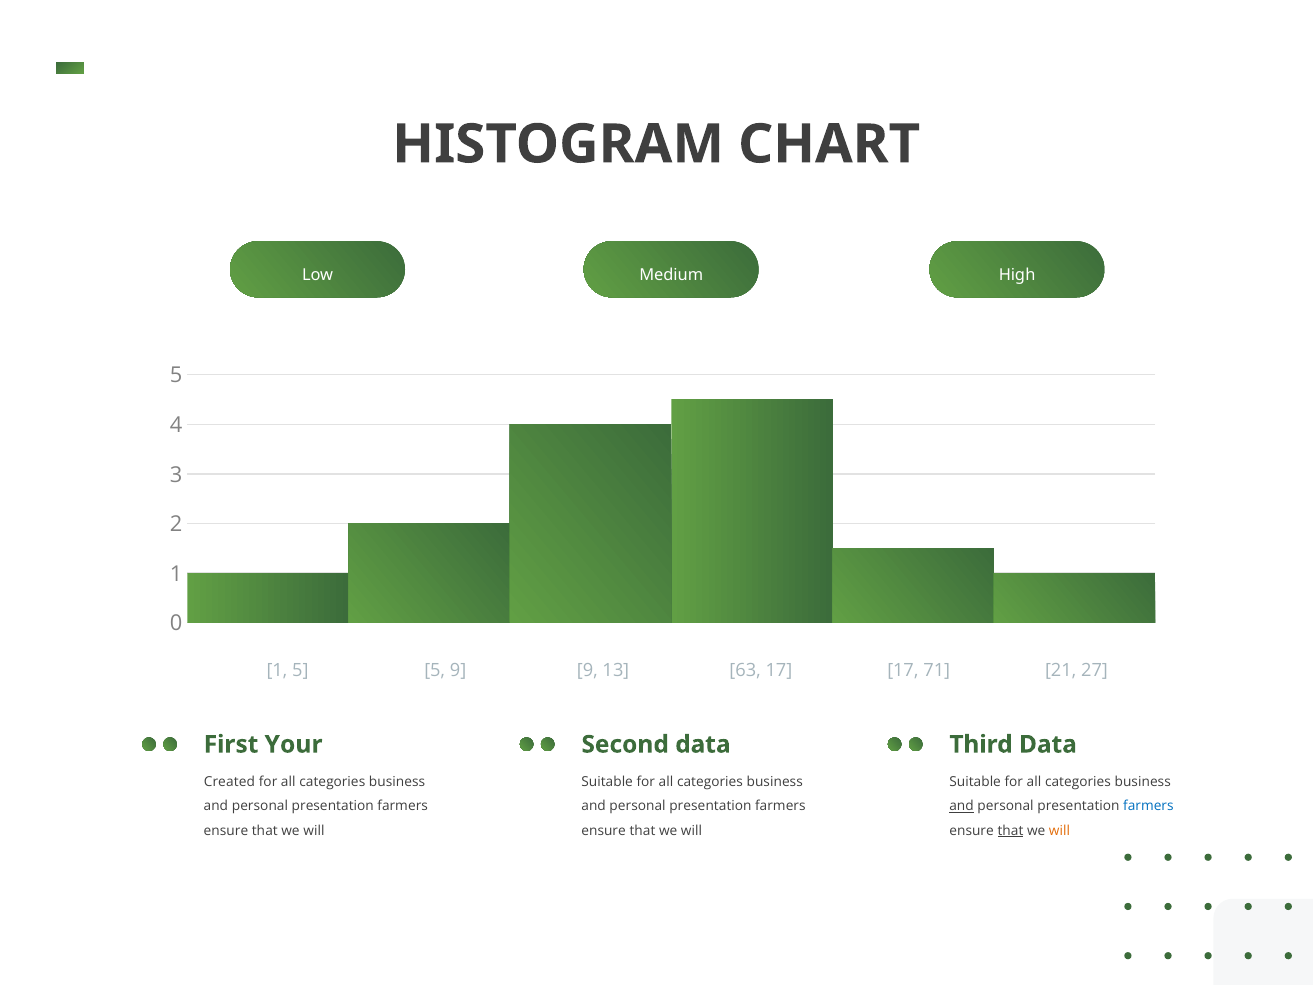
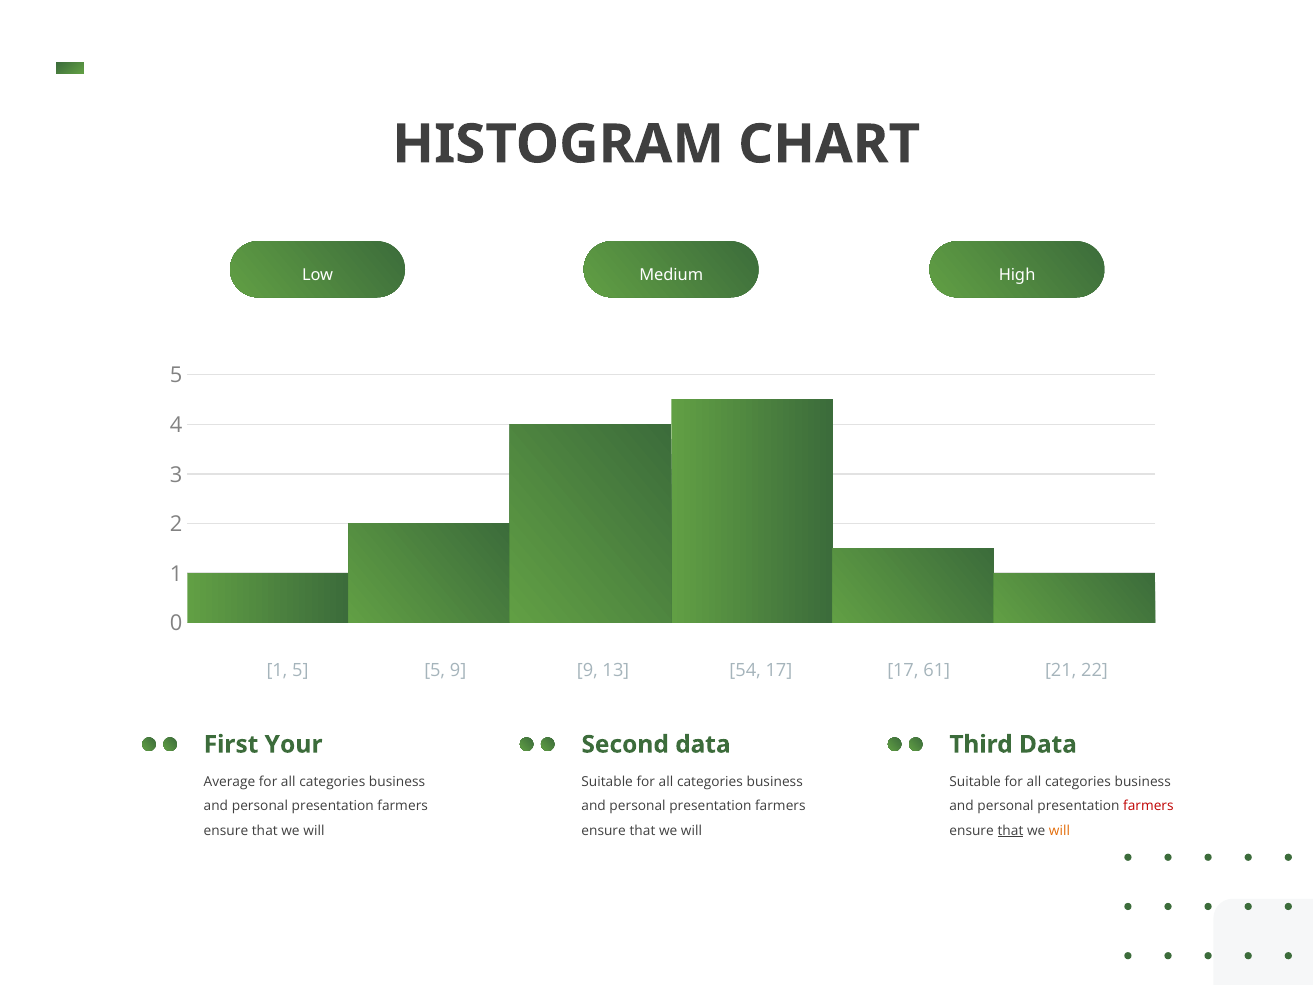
63: 63 -> 54
71: 71 -> 61
27: 27 -> 22
Created: Created -> Average
and at (962, 806) underline: present -> none
farmers at (1148, 806) colour: blue -> red
